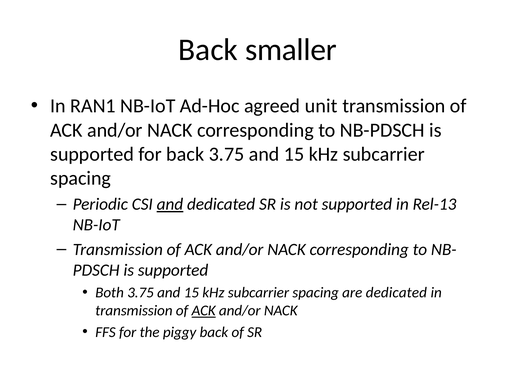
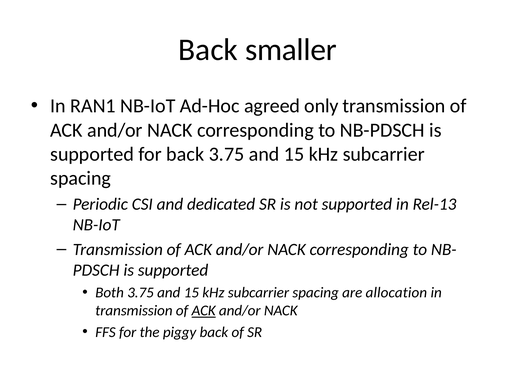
unit: unit -> only
and at (170, 204) underline: present -> none
are dedicated: dedicated -> allocation
